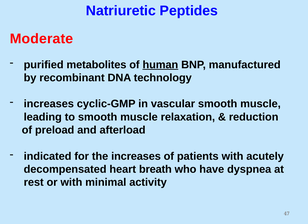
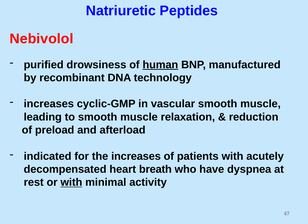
Moderate: Moderate -> Nebivolol
metabolites: metabolites -> drowsiness
with at (71, 182) underline: none -> present
